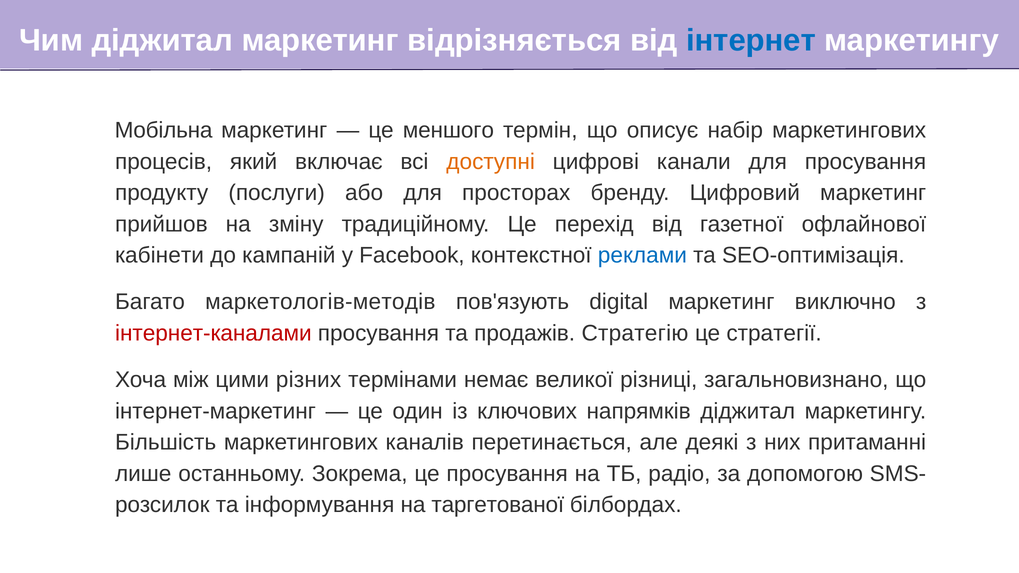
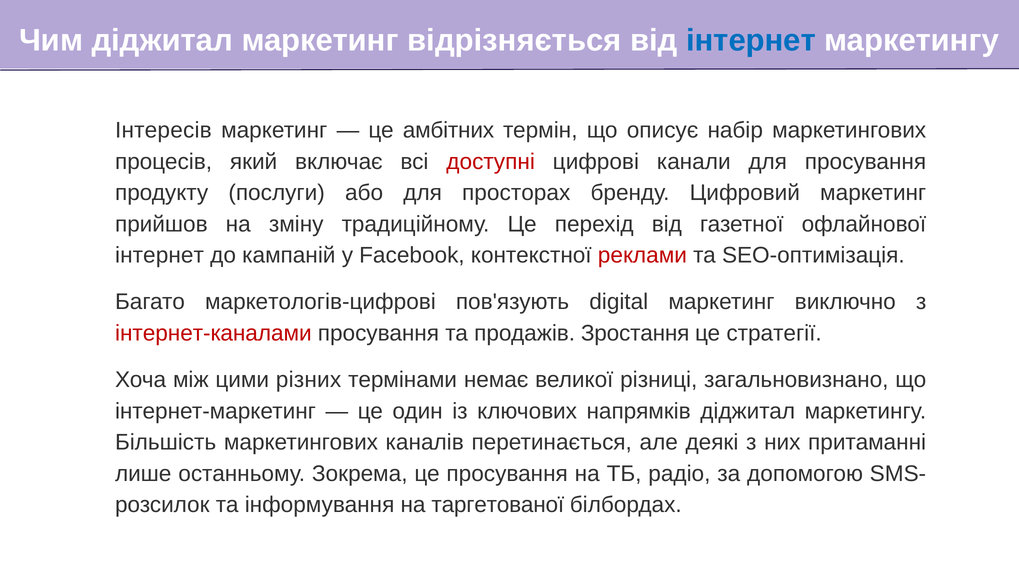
Мобільна: Мобільна -> Інтересів
меншого: меншого -> амбітних
доступні colour: orange -> red
кабінети at (160, 255): кабінети -> інтернет
реклами colour: blue -> red
маркетологів-методів: маркетологів-методів -> маркетологів-цифрові
Стратегію: Стратегію -> Зростання
